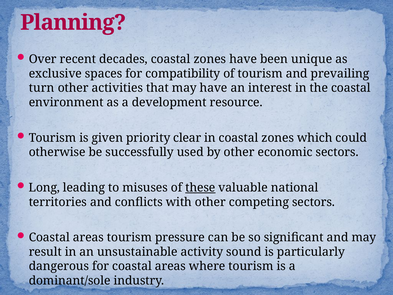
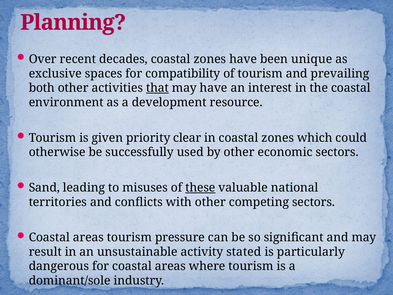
turn: turn -> both
that underline: none -> present
Long: Long -> Sand
sound: sound -> stated
